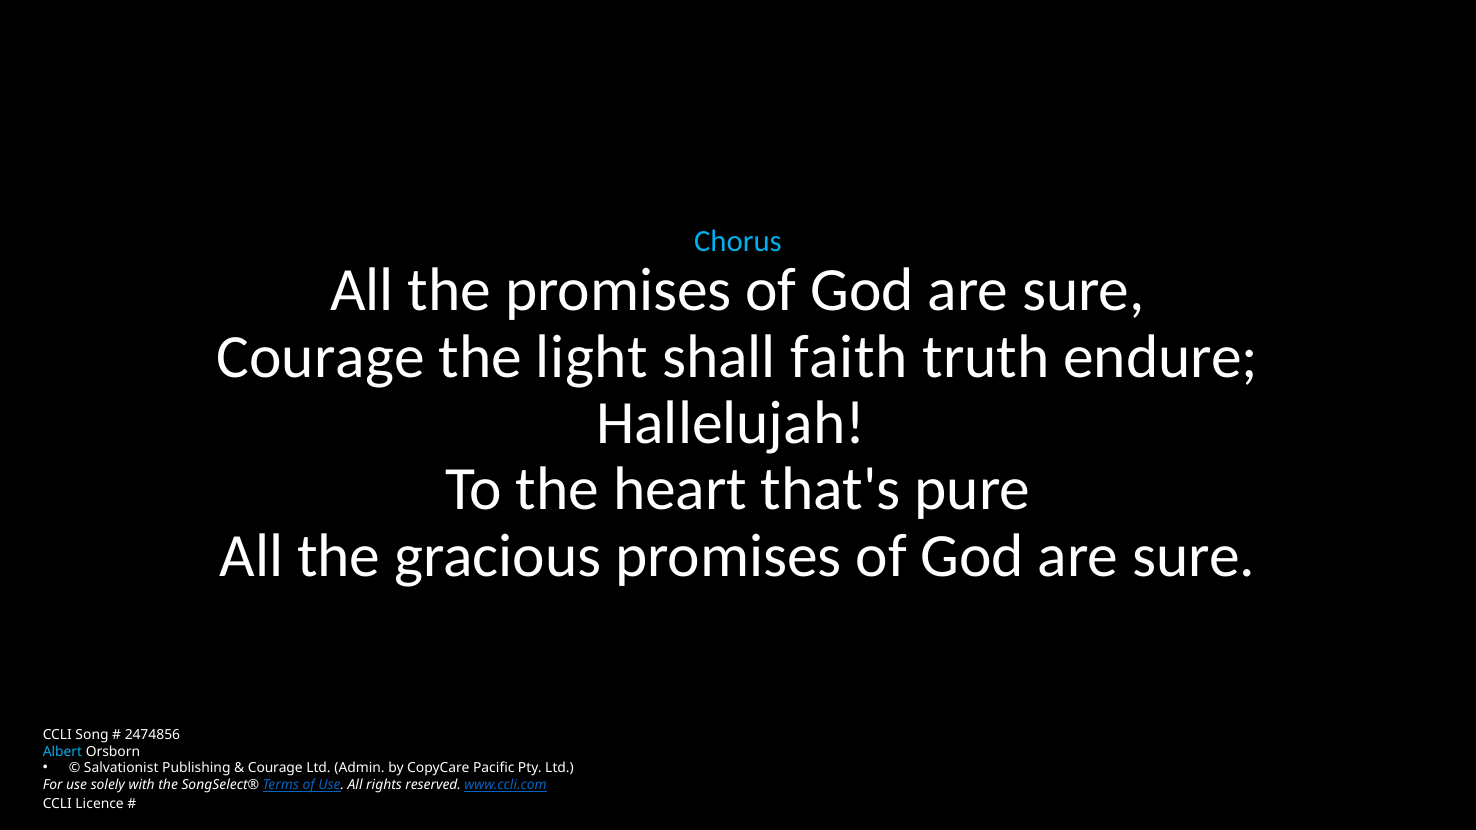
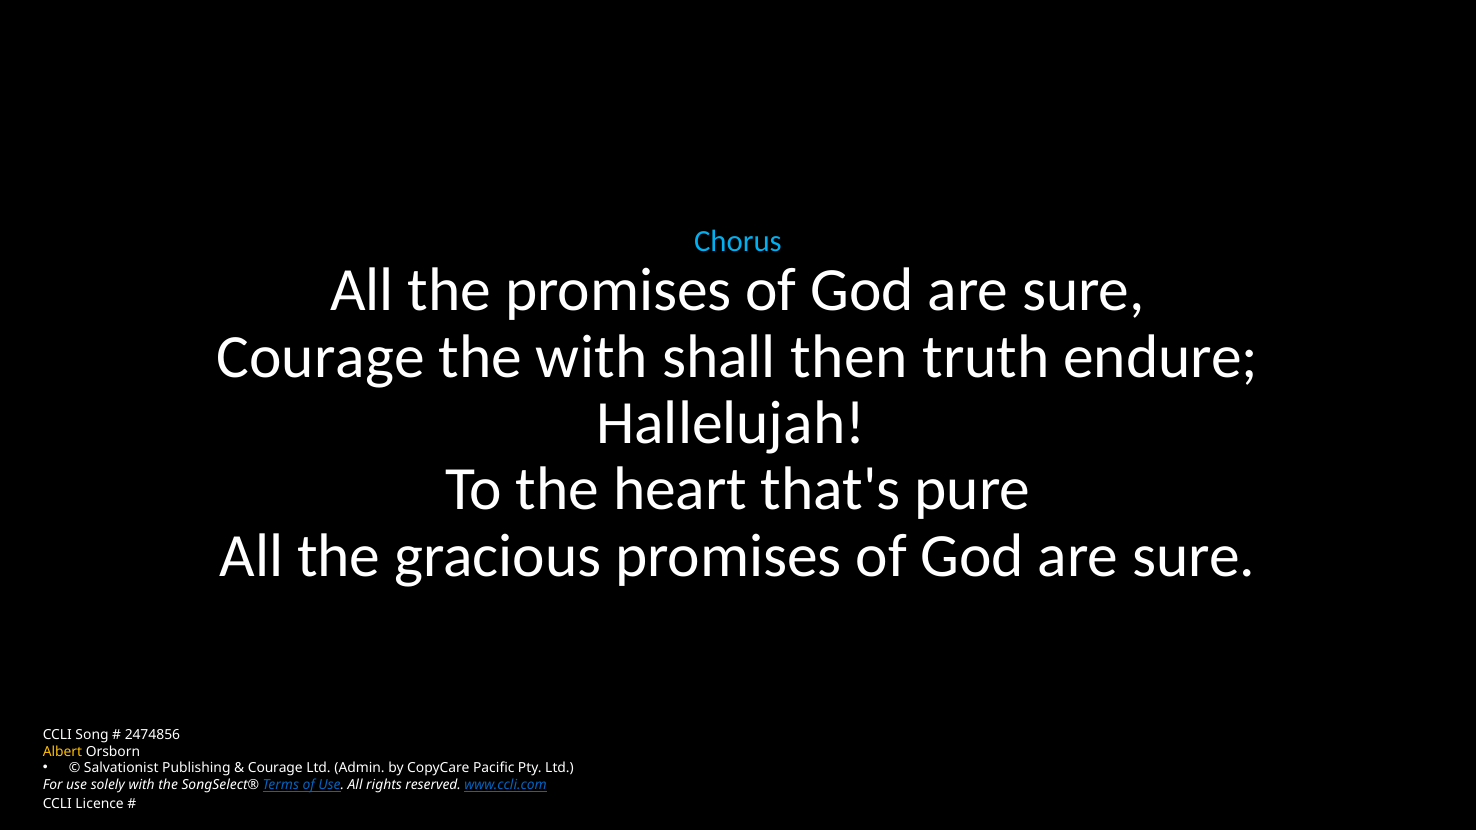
the light: light -> with
faith: faith -> then
Albert colour: light blue -> yellow
